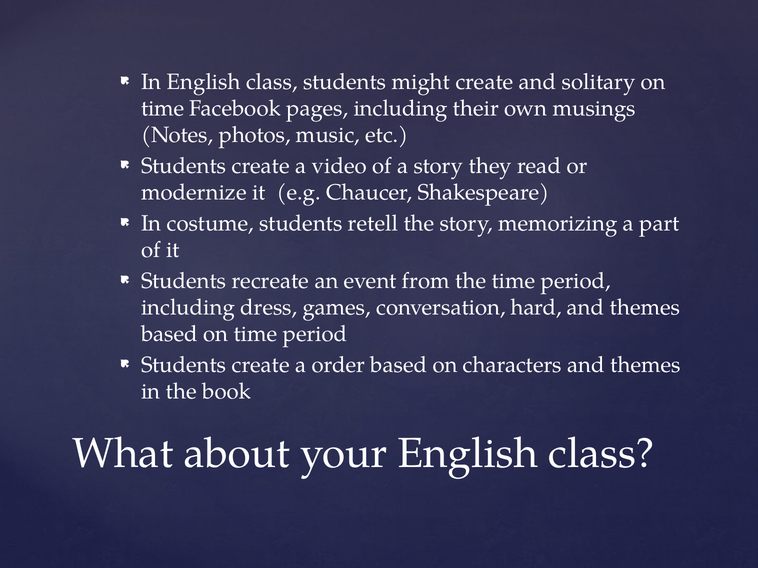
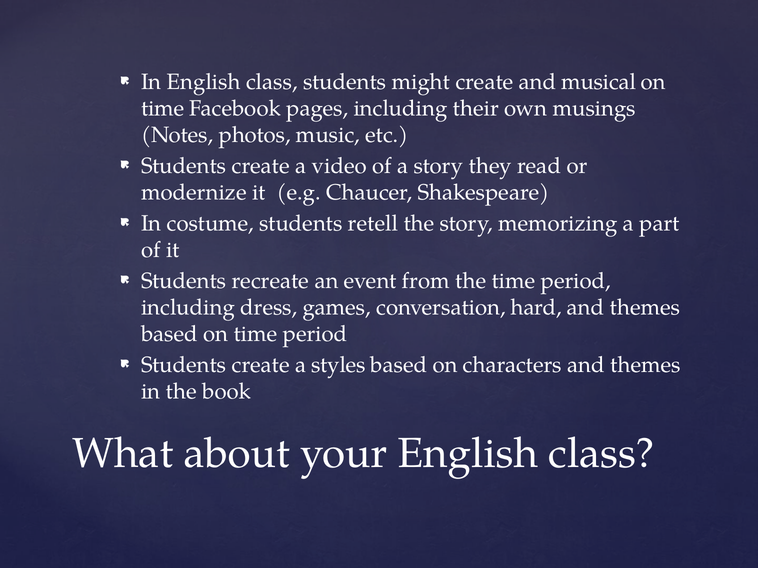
solitary: solitary -> musical
order: order -> styles
